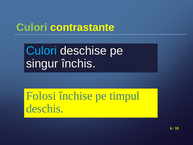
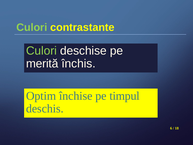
Culori at (41, 51) colour: light blue -> light green
singur: singur -> merită
Folosi: Folosi -> Optim
